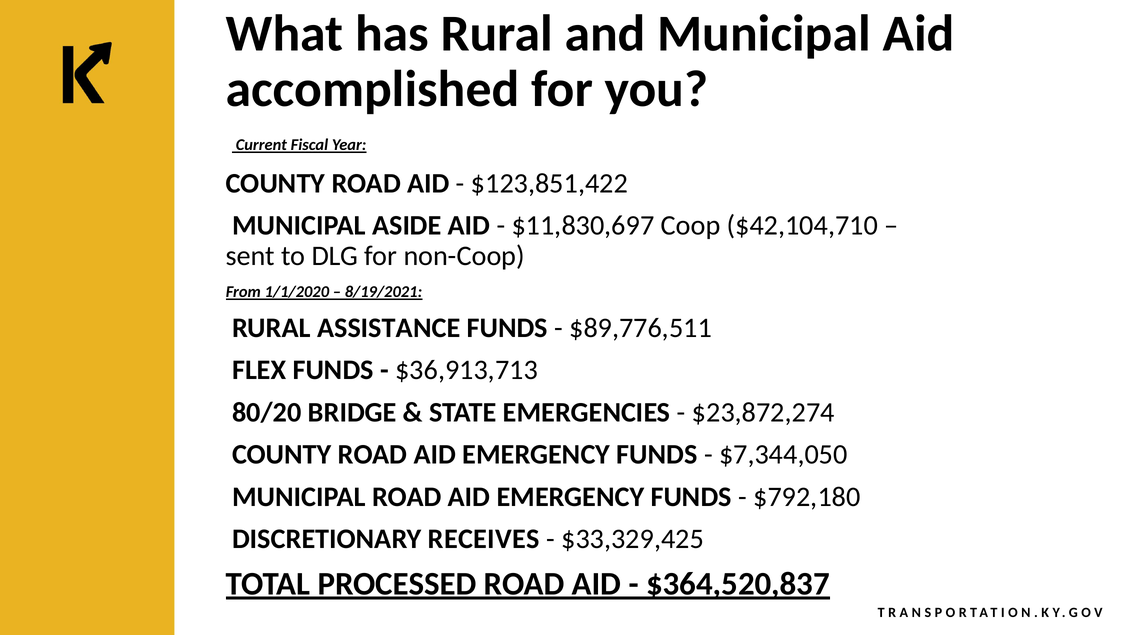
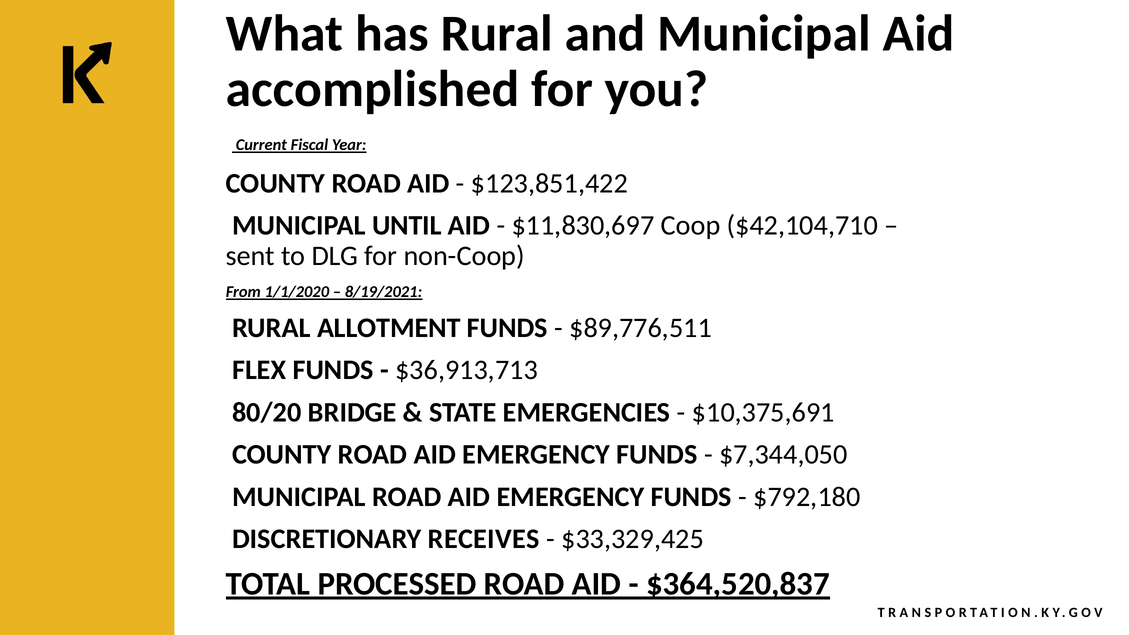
ASIDE: ASIDE -> UNTIL
ASSISTANCE: ASSISTANCE -> ALLOTMENT
$23,872,274: $23,872,274 -> $10,375,691
